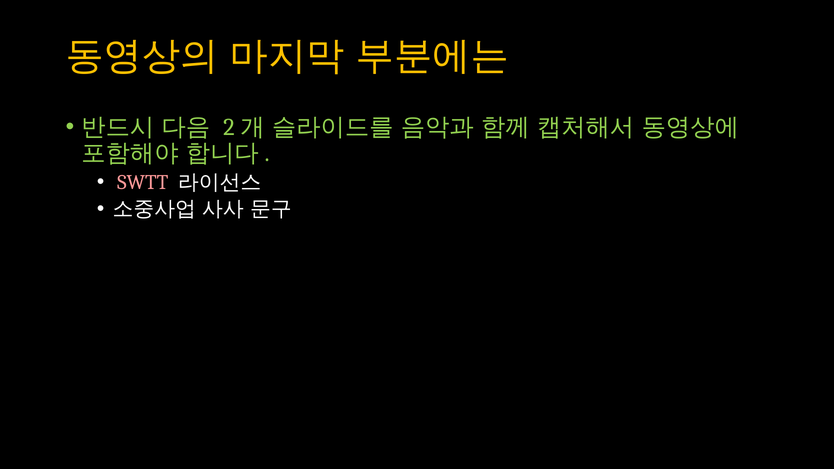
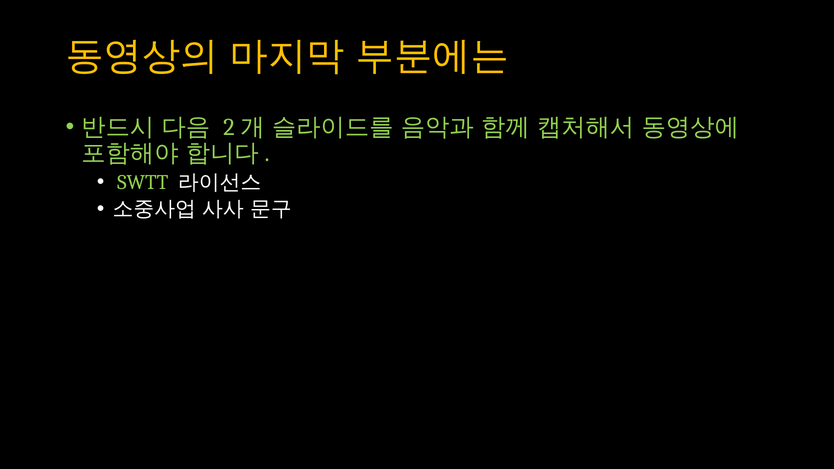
SWTT colour: pink -> light green
